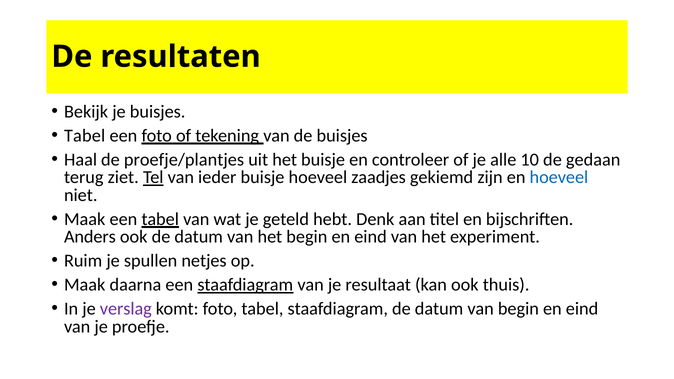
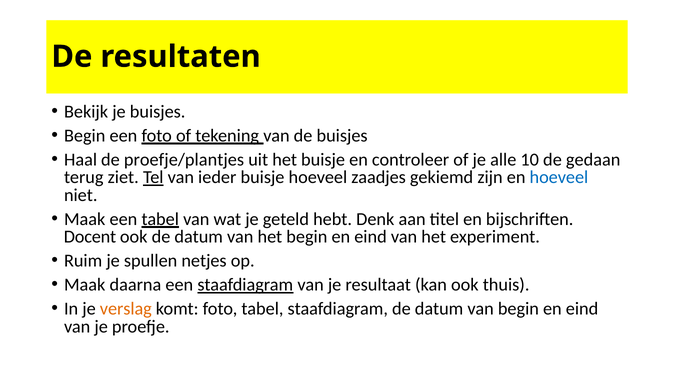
Tabel at (85, 136): Tabel -> Begin
Anders: Anders -> Docent
verslag colour: purple -> orange
